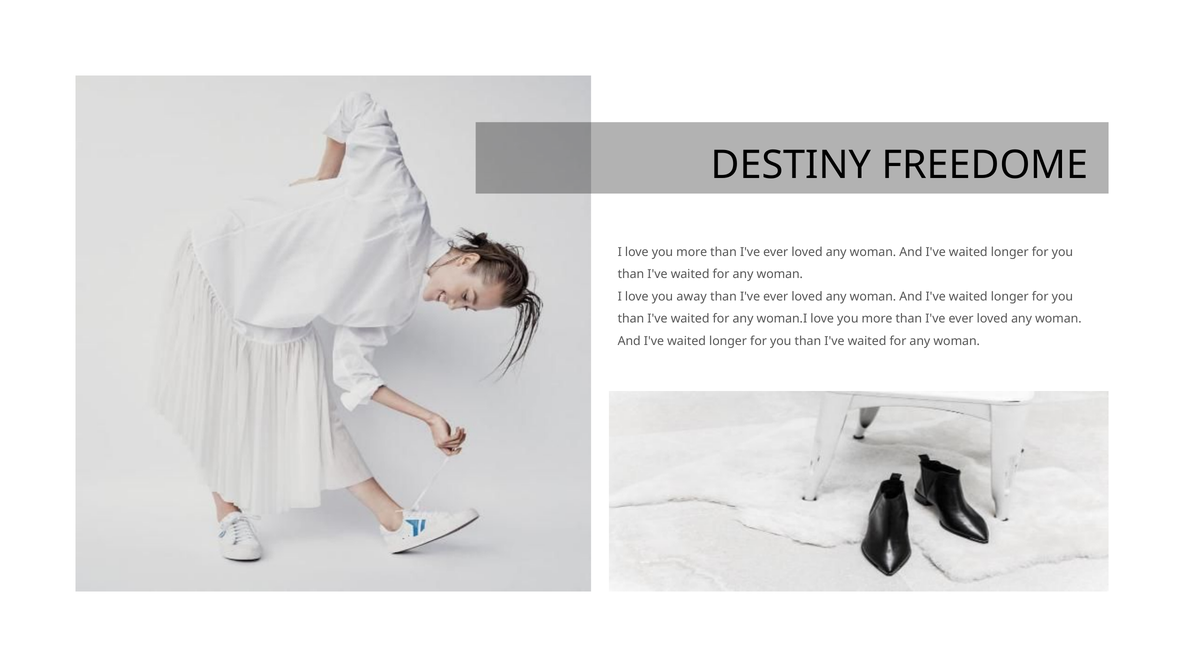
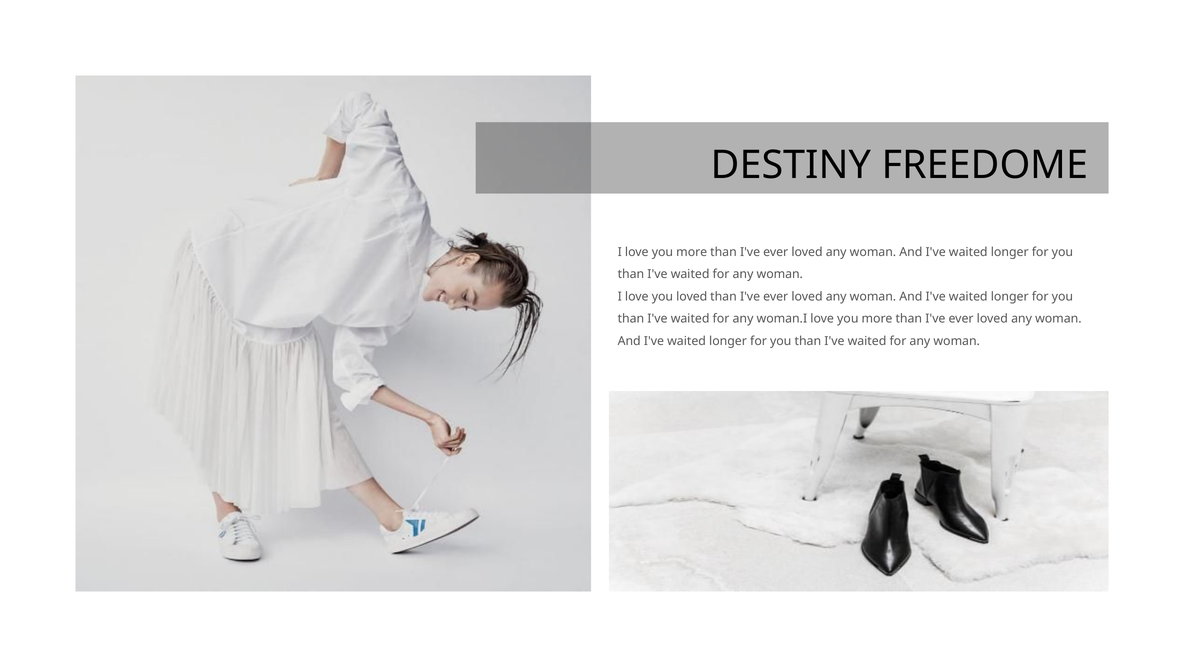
you away: away -> loved
